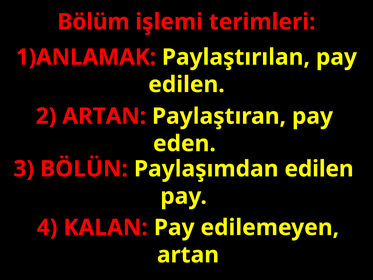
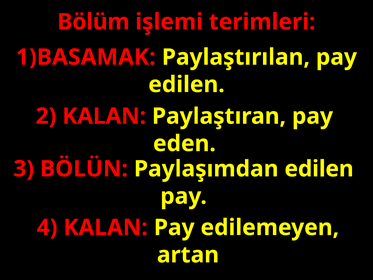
1)ANLAMAK: 1)ANLAMAK -> 1)BASAMAK
2 ARTAN: ARTAN -> KALAN
